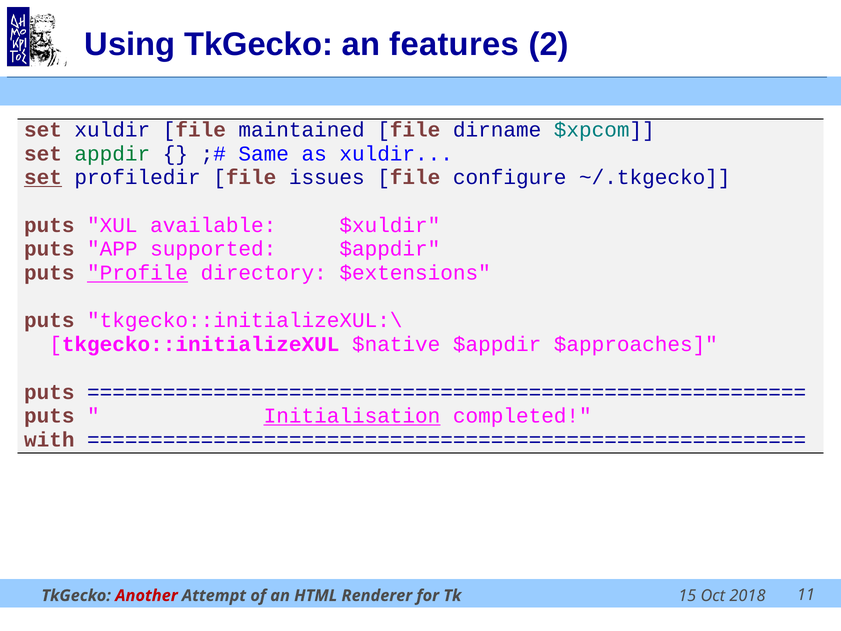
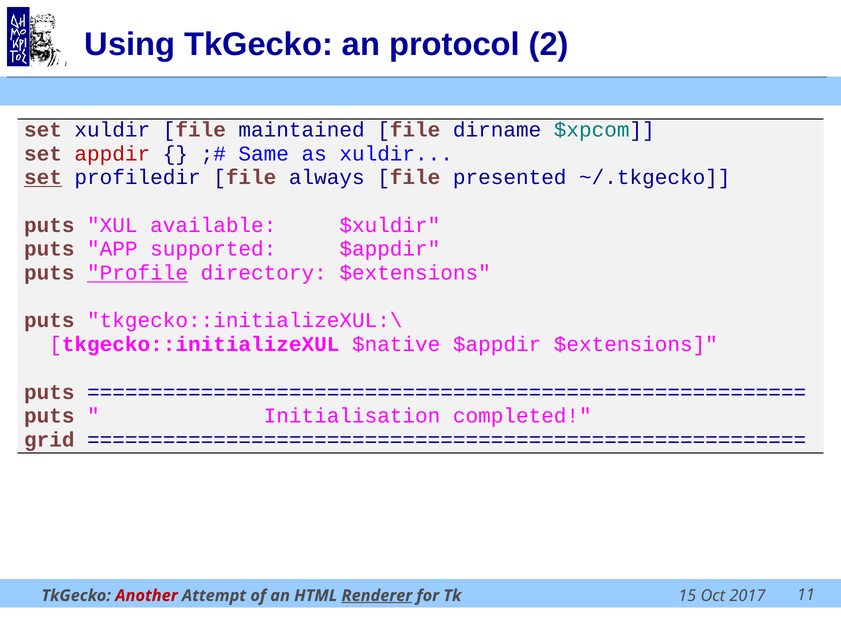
features: features -> protocol
appdir colour: green -> red
issues: issues -> always
configure: configure -> presented
$appdir $approaches: $approaches -> $extensions
Initialisation underline: present -> none
with: with -> grid
2018: 2018 -> 2017
Renderer underline: none -> present
